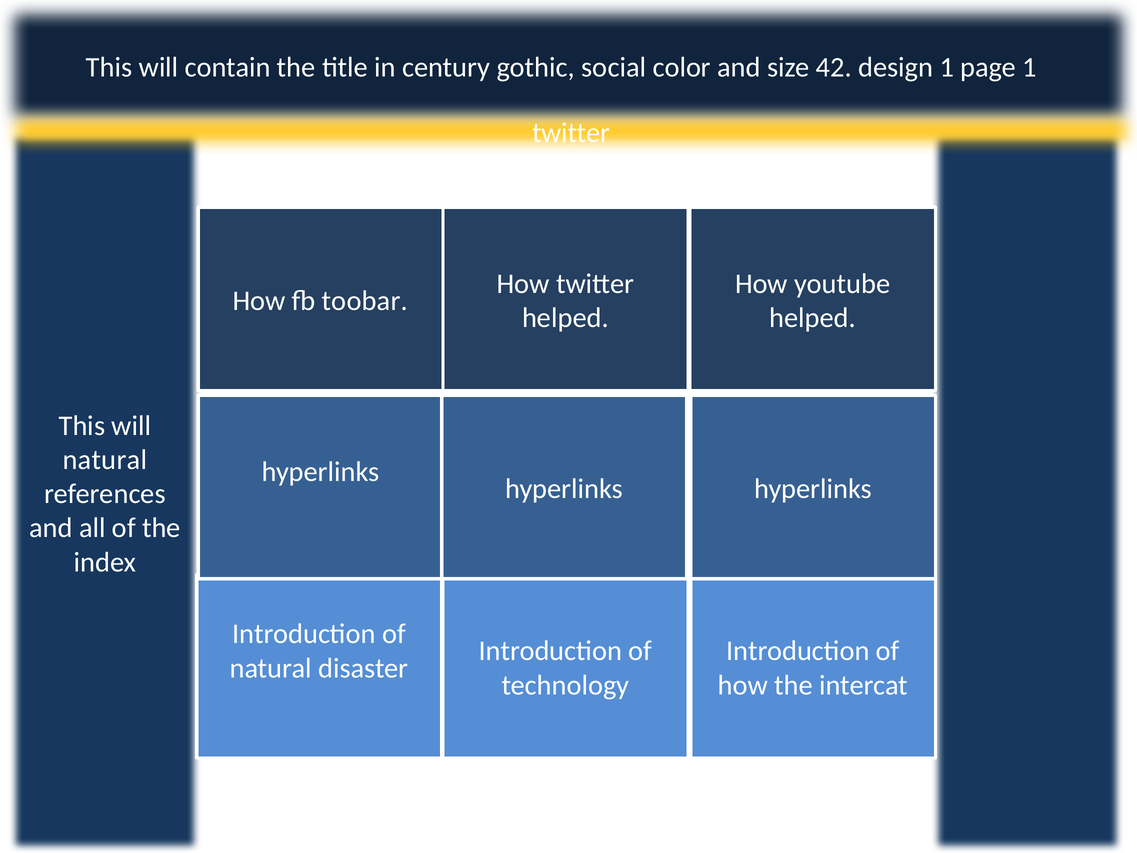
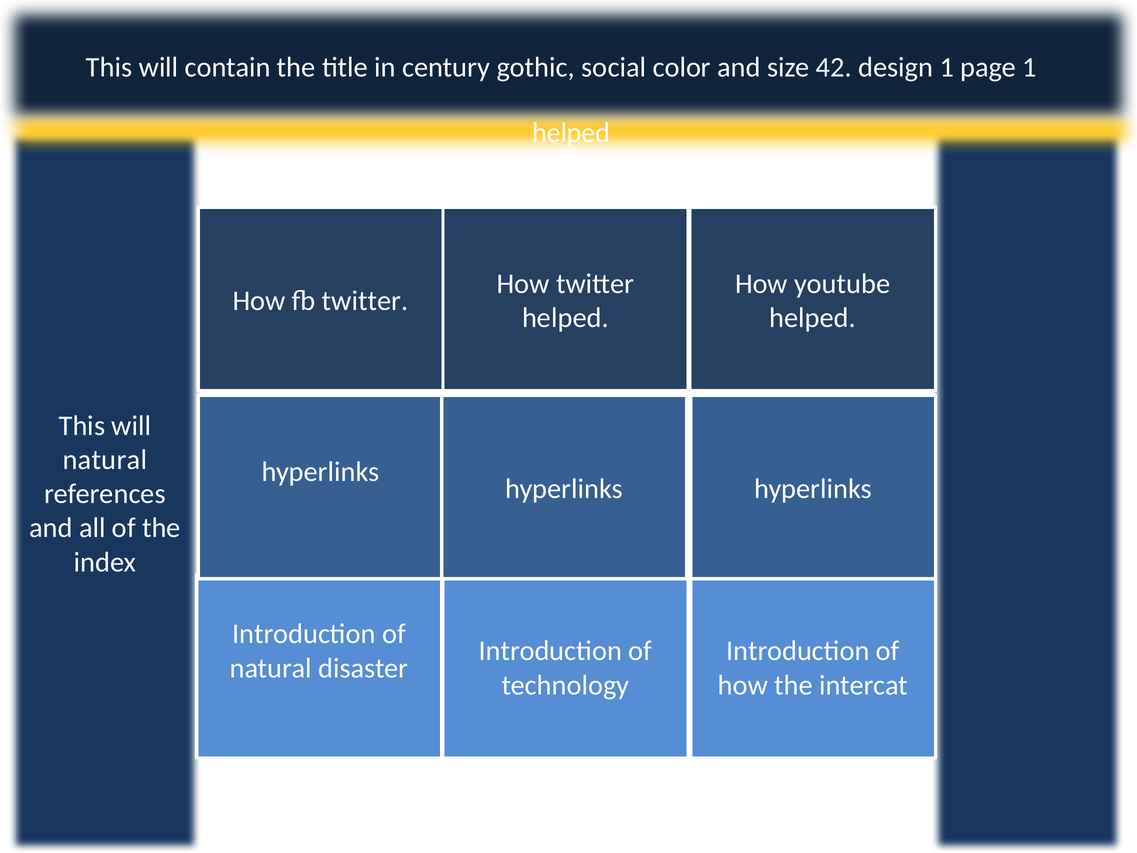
twitter at (571, 133): twitter -> helped
fb toobar: toobar -> twitter
